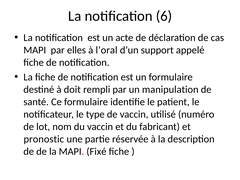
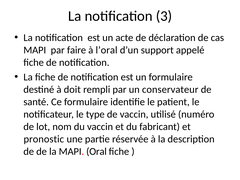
6: 6 -> 3
elles: elles -> faire
manipulation: manipulation -> conservateur
Fixé: Fixé -> Oral
